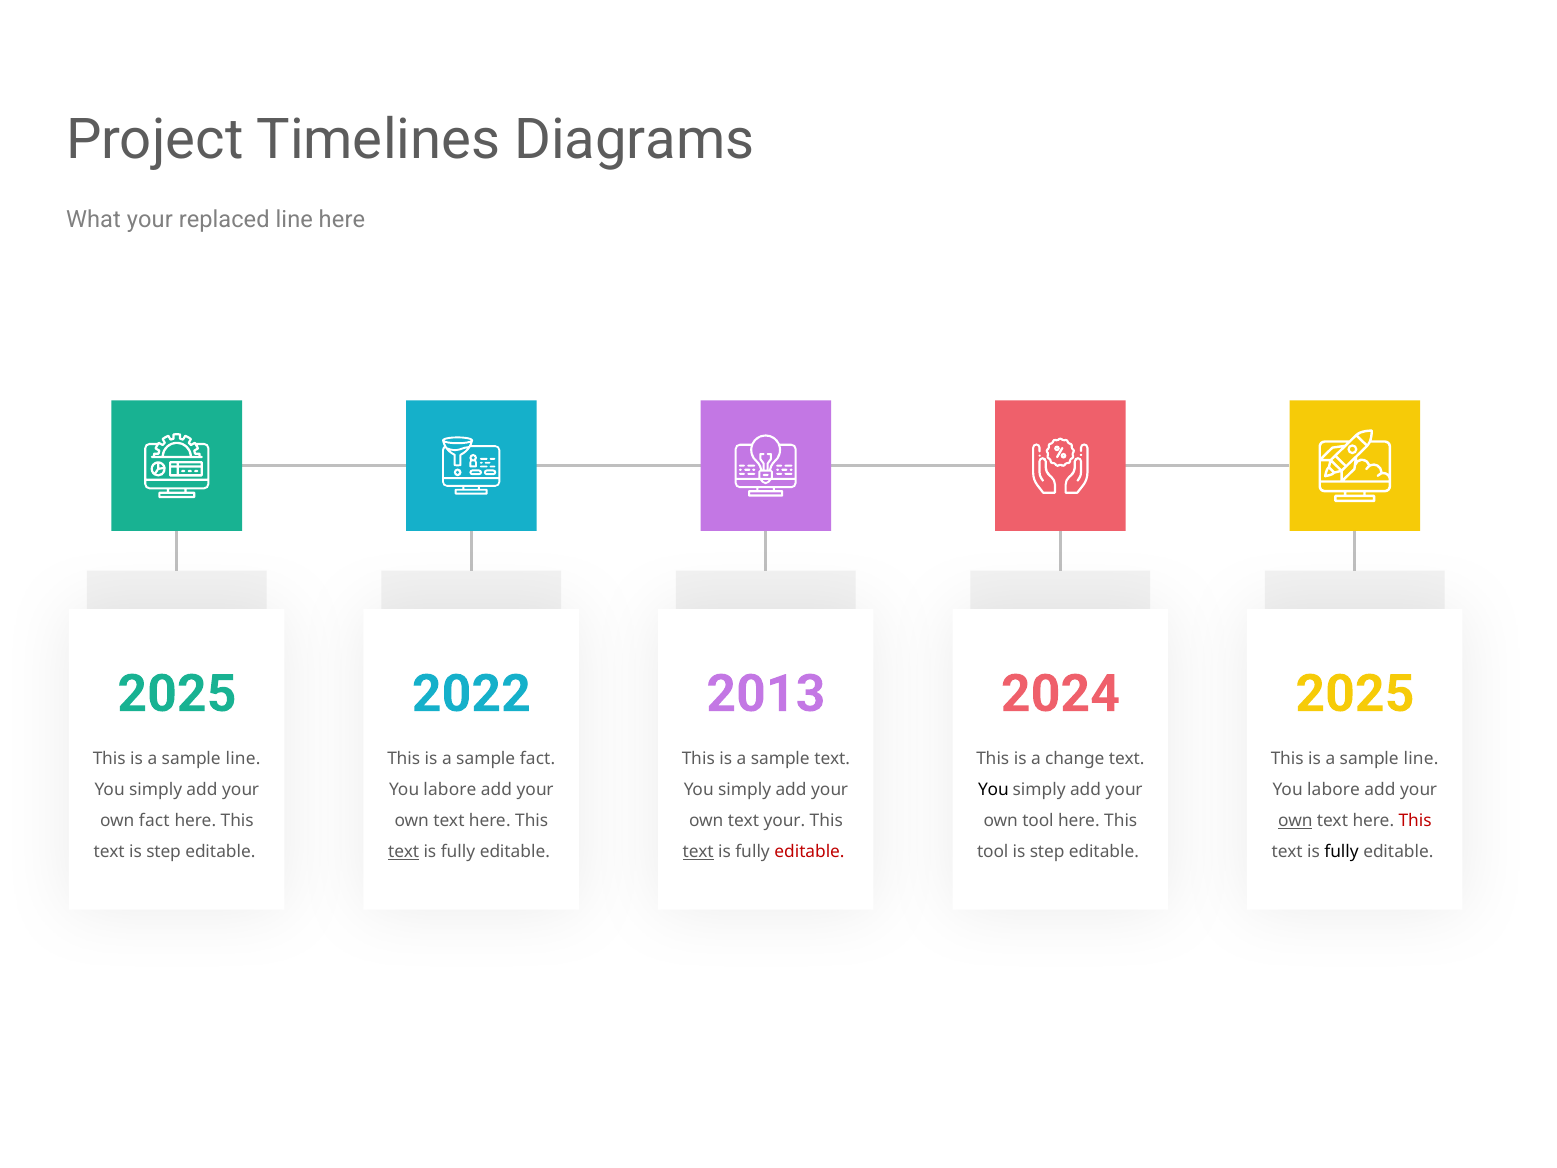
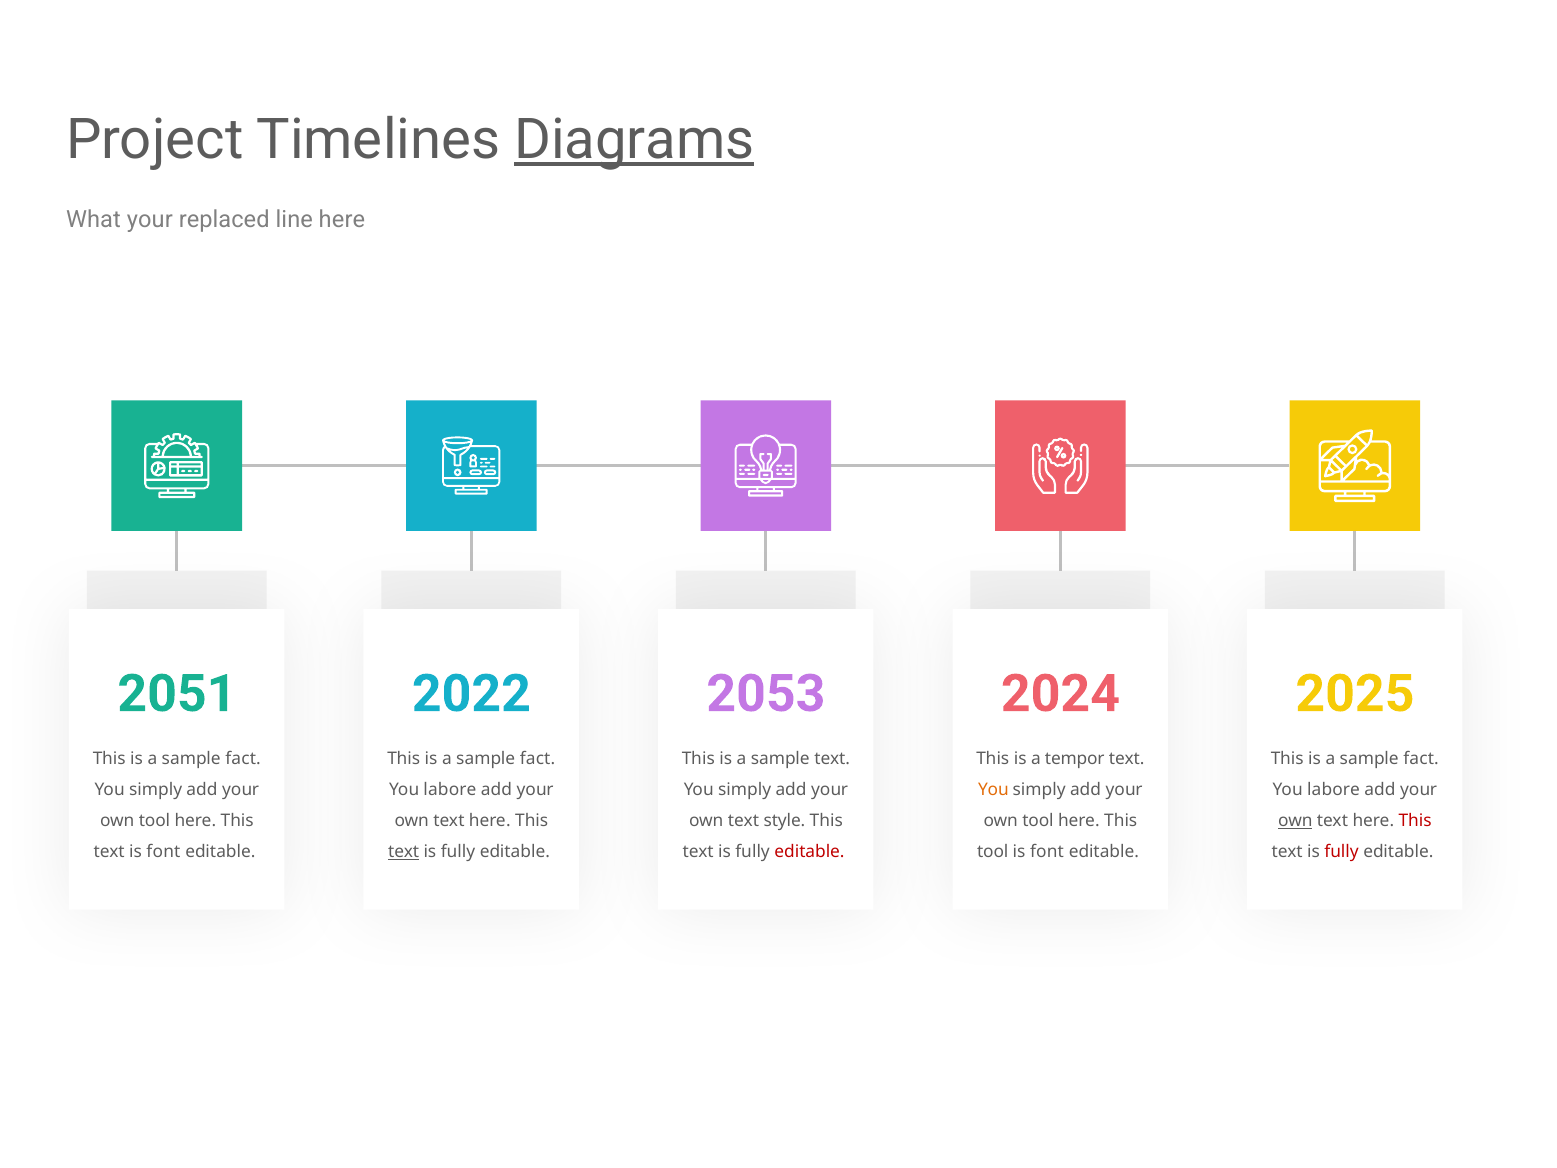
Diagrams underline: none -> present
2025 at (177, 694): 2025 -> 2051
2013: 2013 -> 2053
line at (243, 758): line -> fact
change: change -> tempor
line at (1421, 758): line -> fact
You at (993, 789) colour: black -> orange
fact at (154, 820): fact -> tool
text your: your -> style
text is step: step -> font
text at (698, 852) underline: present -> none
step at (1047, 852): step -> font
fully at (1342, 852) colour: black -> red
